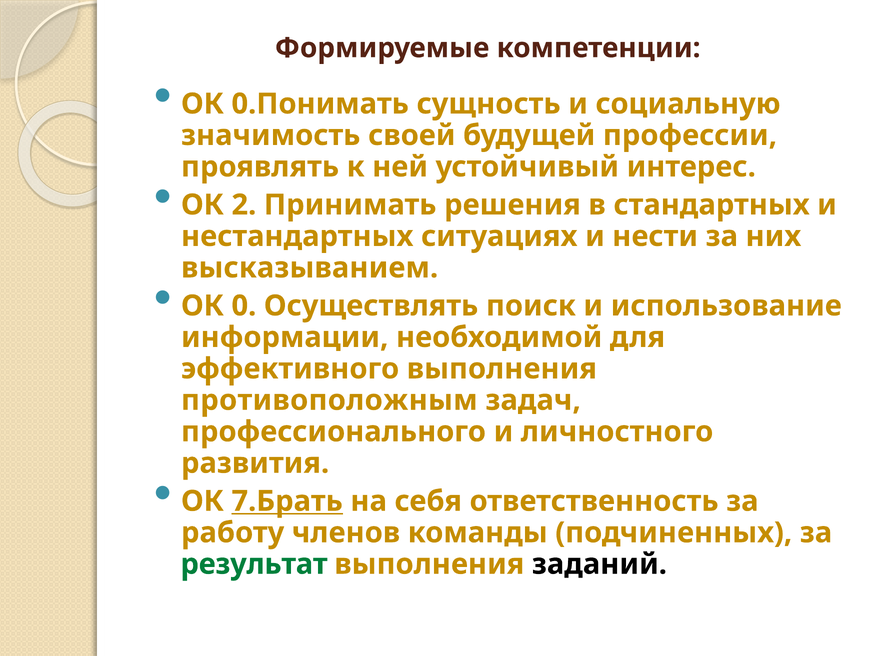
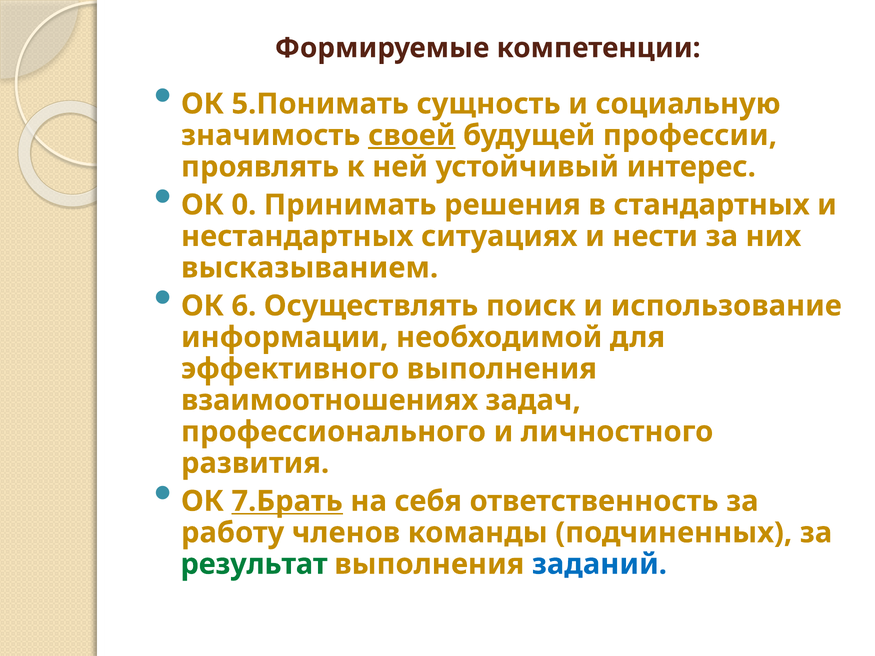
0.Понимать: 0.Понимать -> 5.Понимать
своей underline: none -> present
2: 2 -> 0
0: 0 -> 6
противоположным: противоположным -> взаимоотношениях
заданий colour: black -> blue
